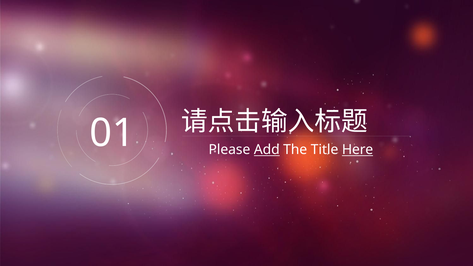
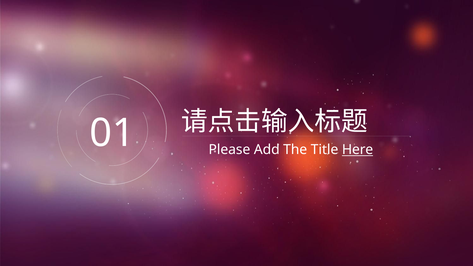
Add underline: present -> none
